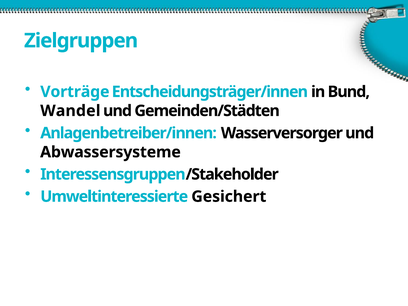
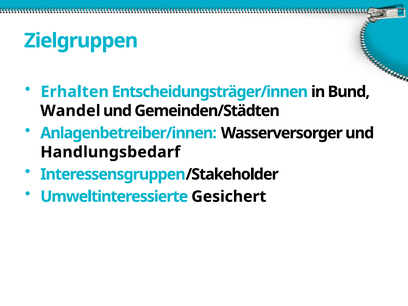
Vorträge: Vorträge -> Erhalten
Abwassersysteme: Abwassersysteme -> Handlungsbedarf
